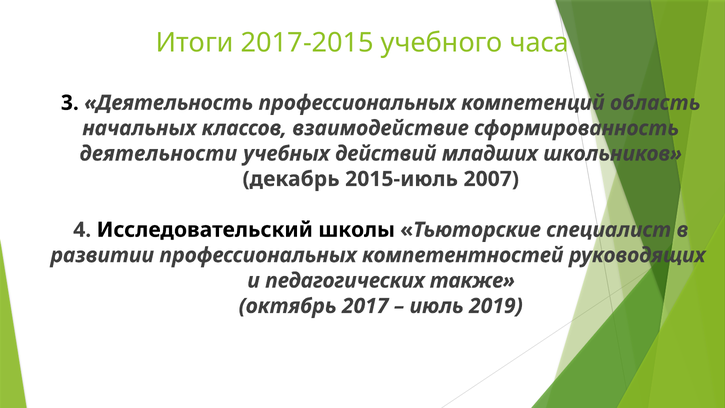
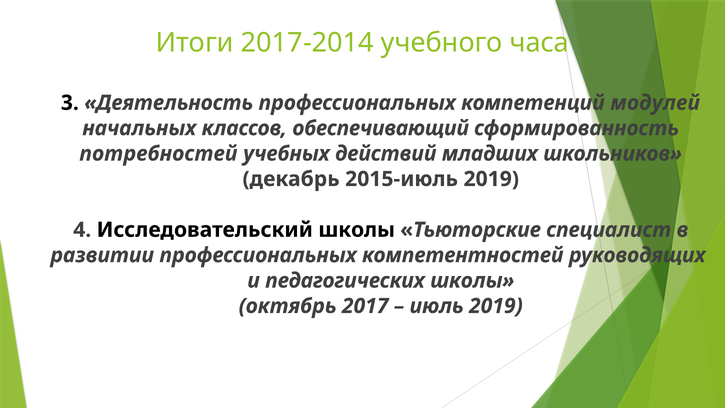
2017-2015: 2017-2015 -> 2017-2014
область: область -> модулей
взаимодействие: взаимодействие -> обеспечивающий
деятельности: деятельности -> потребностей
2015-июль 2007: 2007 -> 2019
педагогических также: также -> школы
